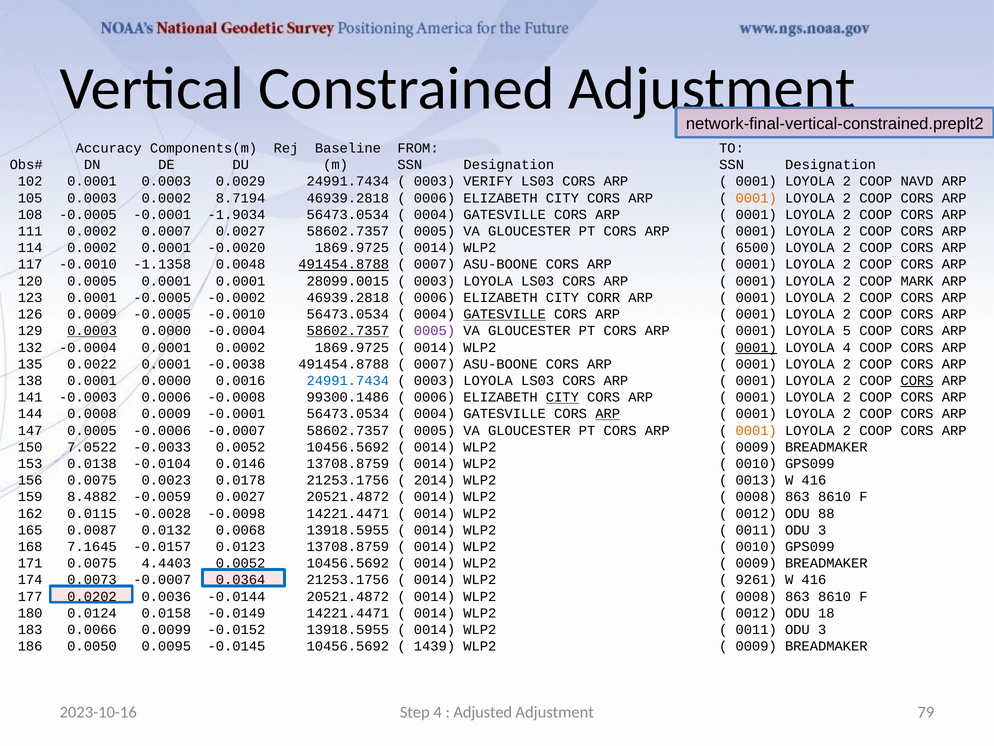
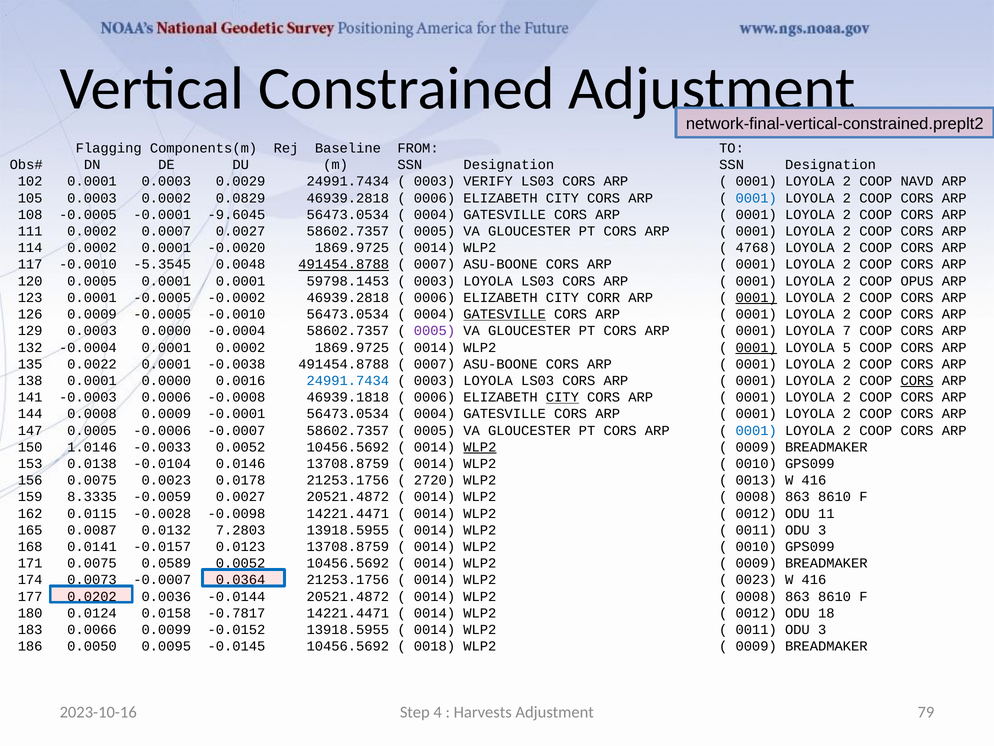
Accuracy: Accuracy -> Flagging
8.7194: 8.7194 -> 0.0829
0001 at (756, 198) colour: orange -> blue
-1.9034: -1.9034 -> -9.6045
6500: 6500 -> 4768
-1.1358: -1.1358 -> -5.3545
28099.0015: 28099.0015 -> 59798.1453
MARK: MARK -> OPUS
0001 at (756, 297) underline: none -> present
0.0003 at (92, 331) underline: present -> none
58602.7357 at (348, 331) underline: present -> none
5: 5 -> 7
LOYOLA 4: 4 -> 5
99300.1486: 99300.1486 -> 46939.1818
ARP at (608, 414) underline: present -> none
0001 at (756, 430) colour: orange -> blue
7.0522: 7.0522 -> 1.0146
WLP2 at (480, 447) underline: none -> present
2014: 2014 -> 2720
8.4882: 8.4882 -> 8.3335
88: 88 -> 11
0.0068: 0.0068 -> 7.2803
7.1645: 7.1645 -> 0.0141
4.4403: 4.4403 -> 0.0589
9261: 9261 -> 0023
-0.0149: -0.0149 -> -0.7817
1439: 1439 -> 0018
Adjusted: Adjusted -> Harvests
